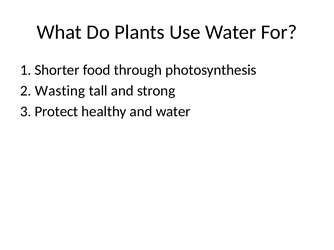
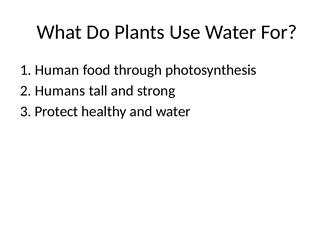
Shorter: Shorter -> Human
Wasting: Wasting -> Humans
